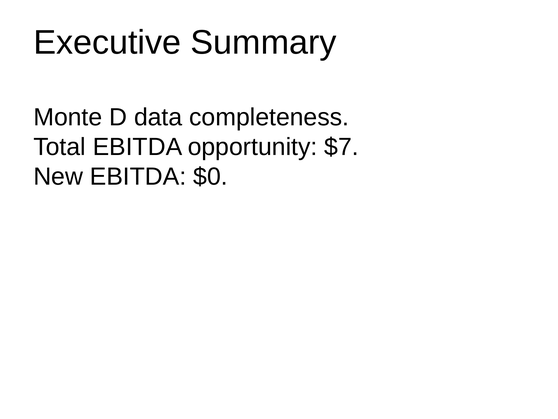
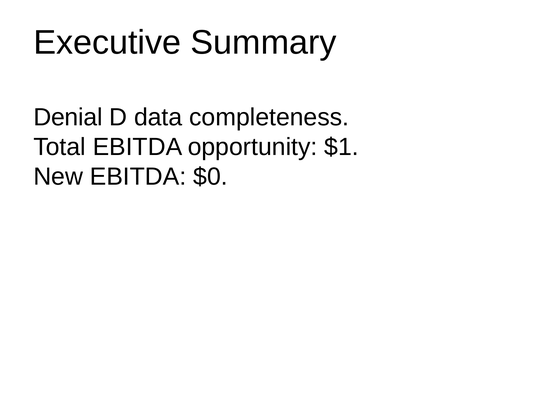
Monte: Monte -> Denial
$7: $7 -> $1
